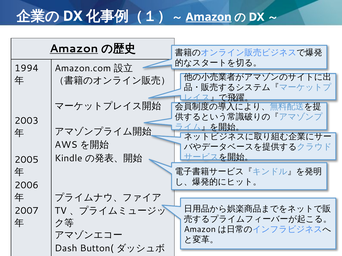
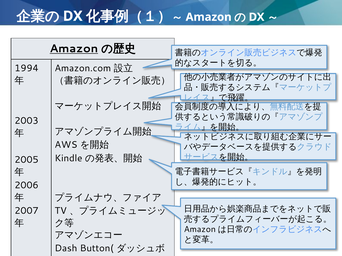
Amazon at (209, 17) underline: present -> none
